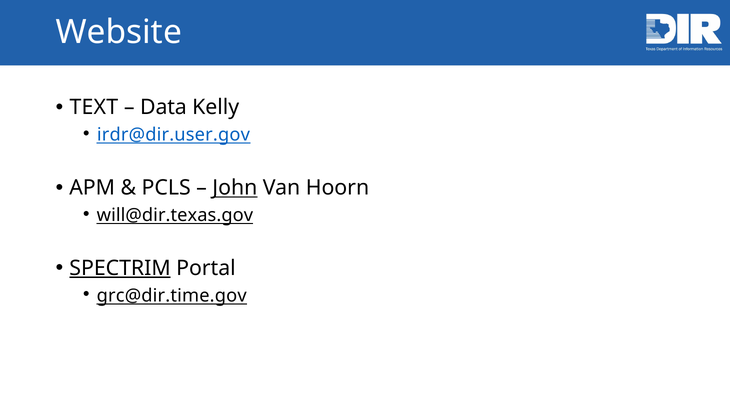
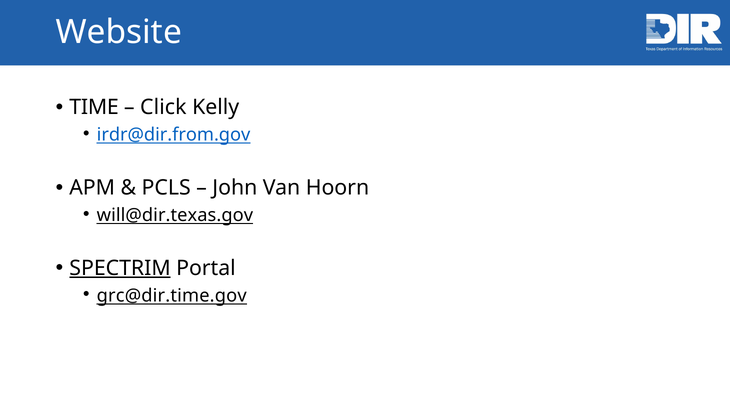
TEXT: TEXT -> TIME
Data: Data -> Click
irdr@dir.user.gov: irdr@dir.user.gov -> irdr@dir.from.gov
John underline: present -> none
